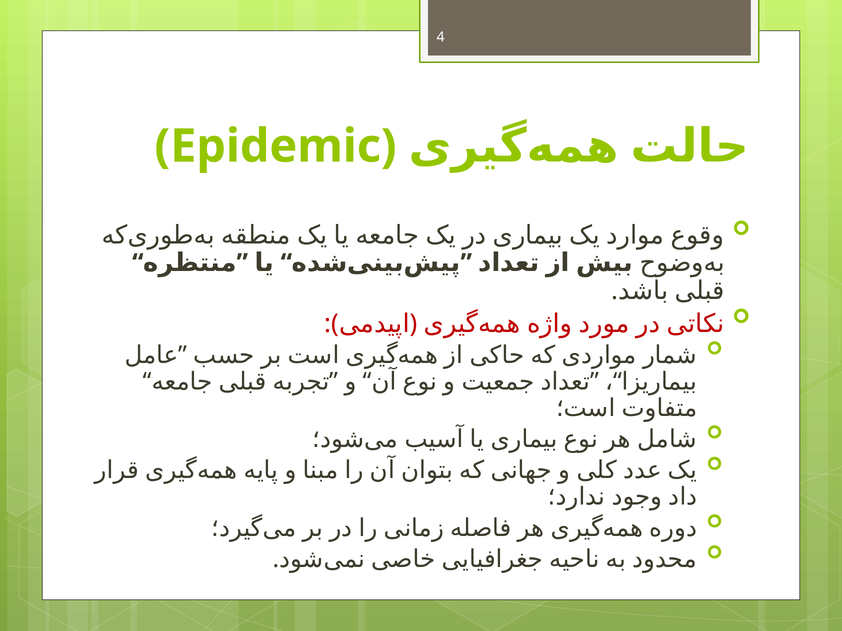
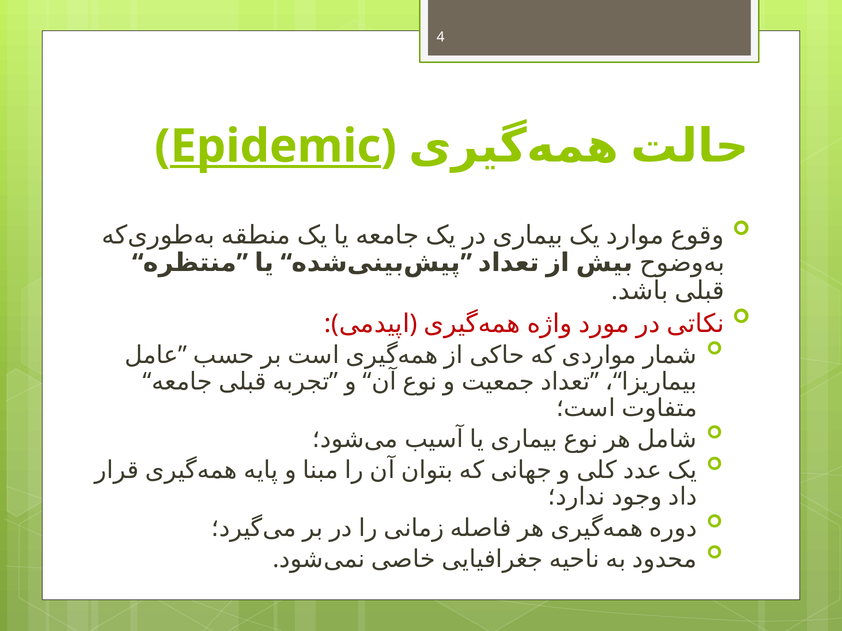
Epidemic underline: none -> present
